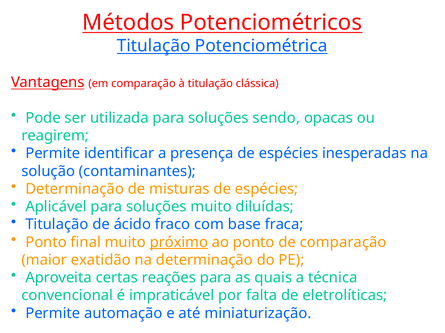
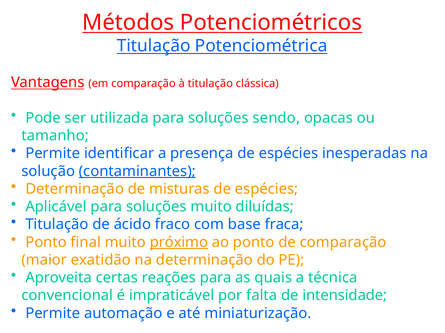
reagirem: reagirem -> tamanho
contaminantes underline: none -> present
eletrolíticas: eletrolíticas -> intensidade
